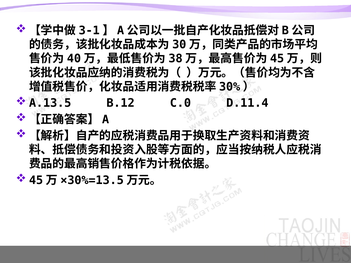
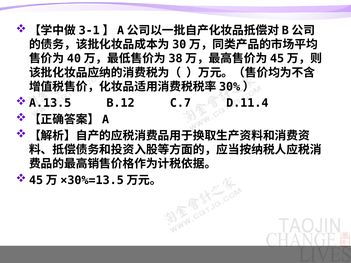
C.0: C.0 -> C.7
